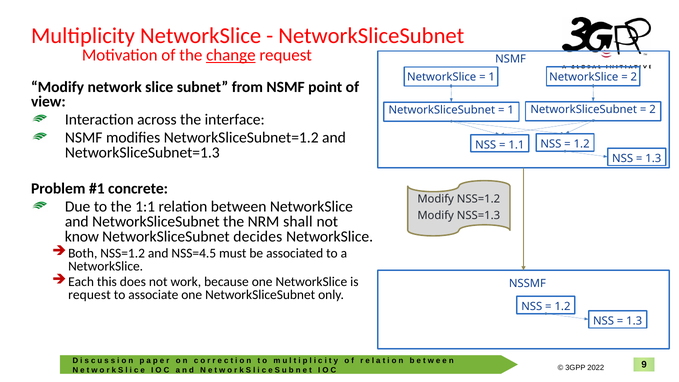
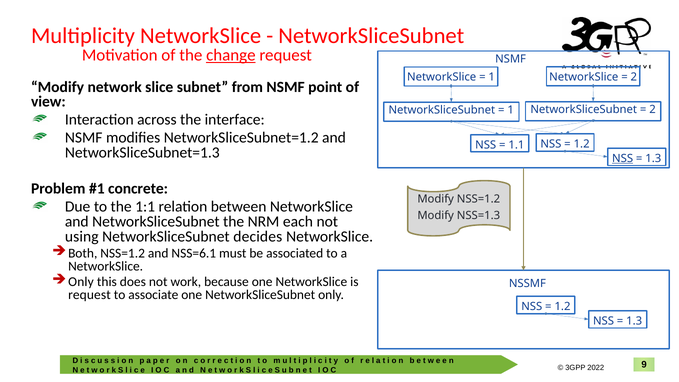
NSS at (623, 158) underline: none -> present
shall: shall -> each
know: know -> using
NSS=4.5: NSS=4.5 -> NSS=6.1
Each at (81, 282): Each -> Only
